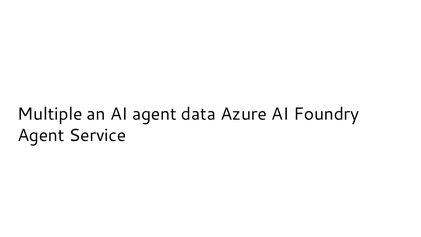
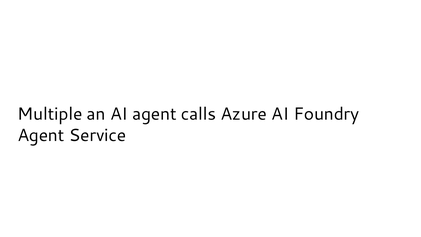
data: data -> calls
